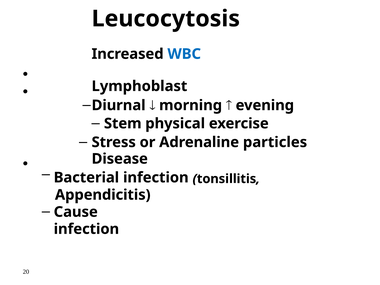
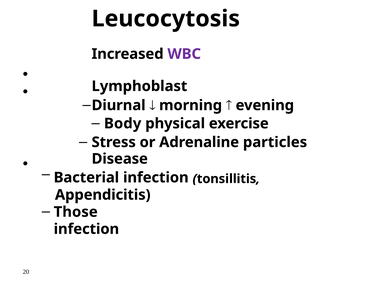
WBC colour: blue -> purple
Stem: Stem -> Body
Cause: Cause -> Those
